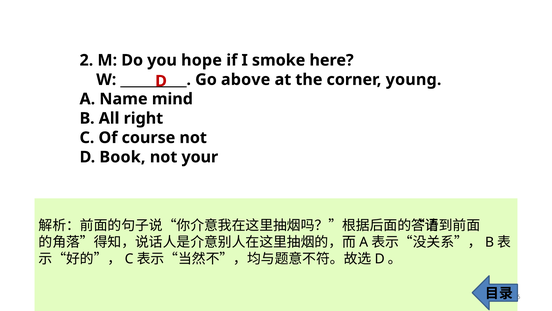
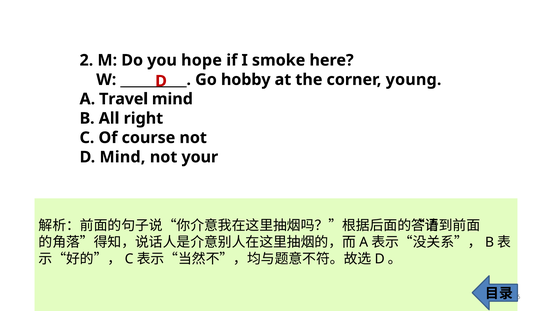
above: above -> hobby
Name: Name -> Travel
D Book: Book -> Mind
